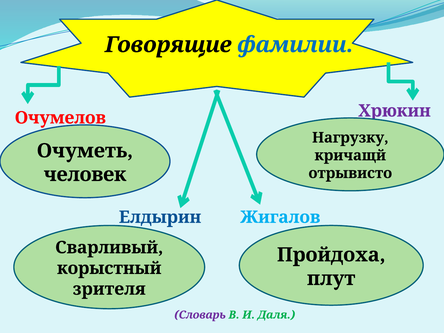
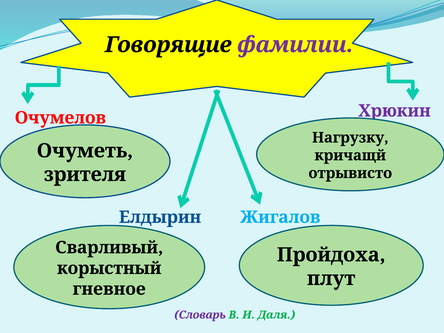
фамилии colour: blue -> purple
человек: человек -> зрителя
зрителя: зрителя -> гневное
